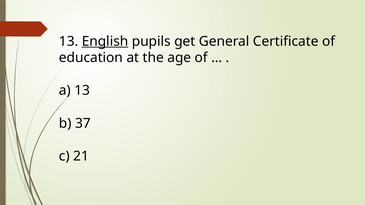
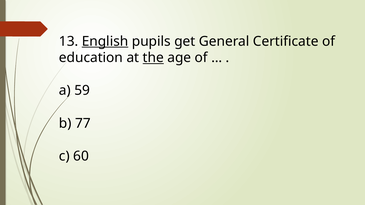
the underline: none -> present
a 13: 13 -> 59
37: 37 -> 77
21: 21 -> 60
